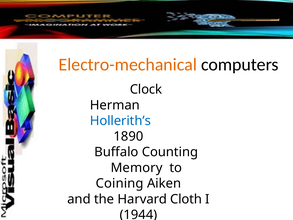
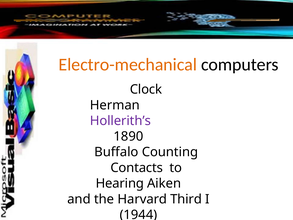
Hollerith’s colour: blue -> purple
Memory: Memory -> Contacts
Coining: Coining -> Hearing
Cloth: Cloth -> Third
